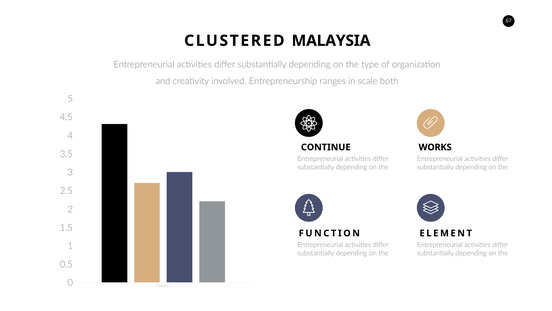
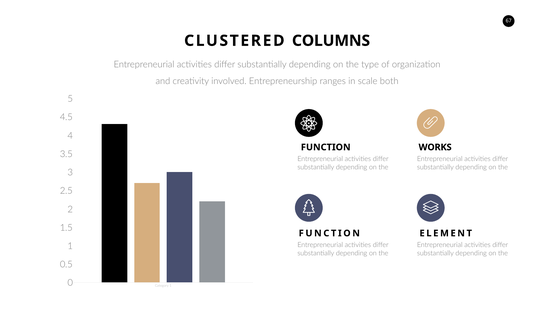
MALAYSIA: MALAYSIA -> COLUMNS
CONTINUE at (326, 147): CONTINUE -> FUNCTION
